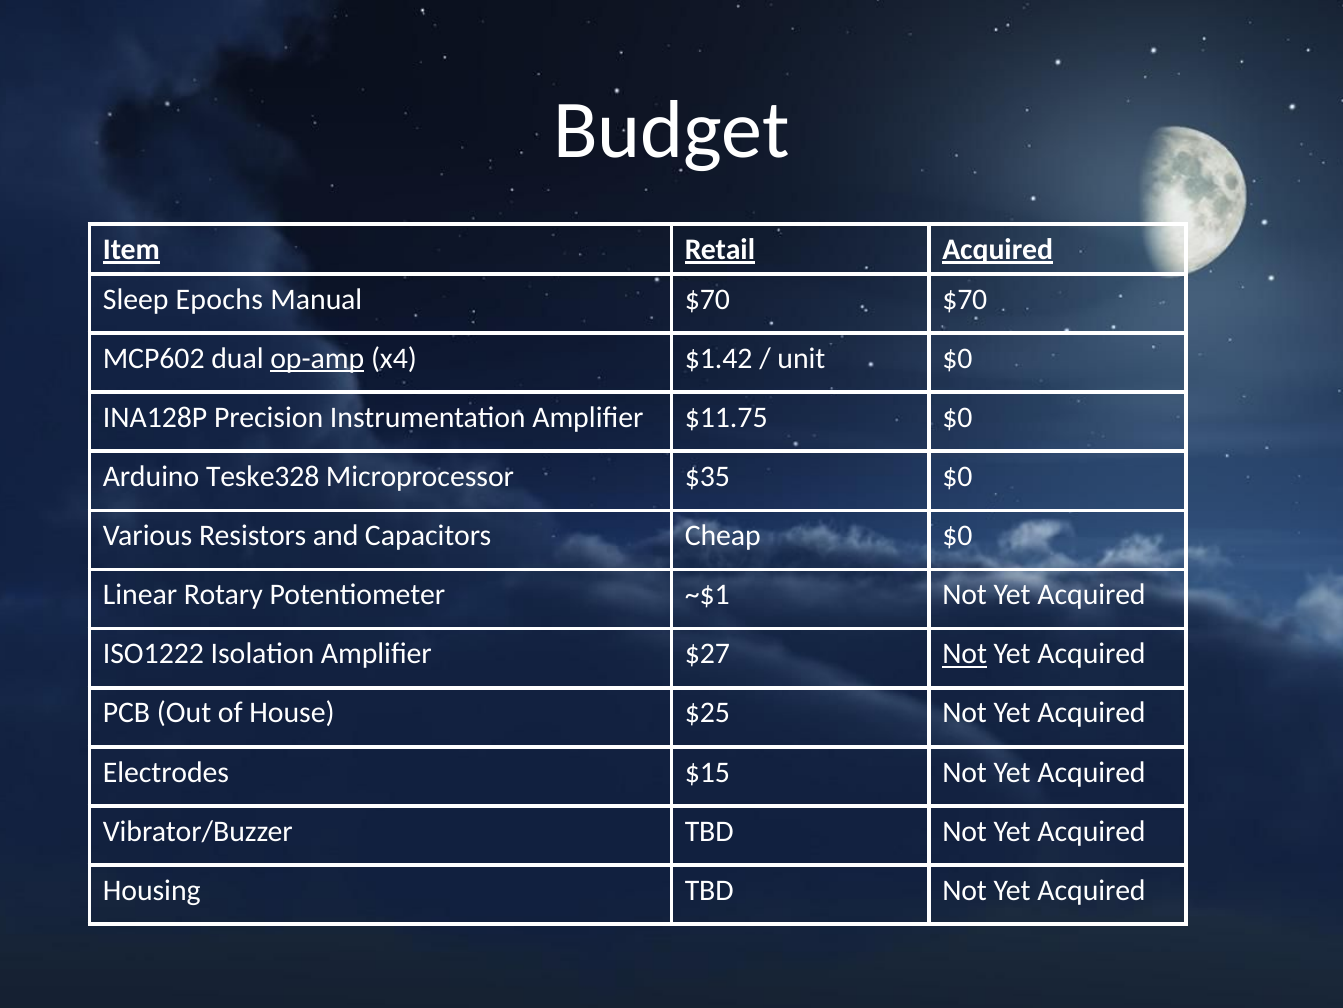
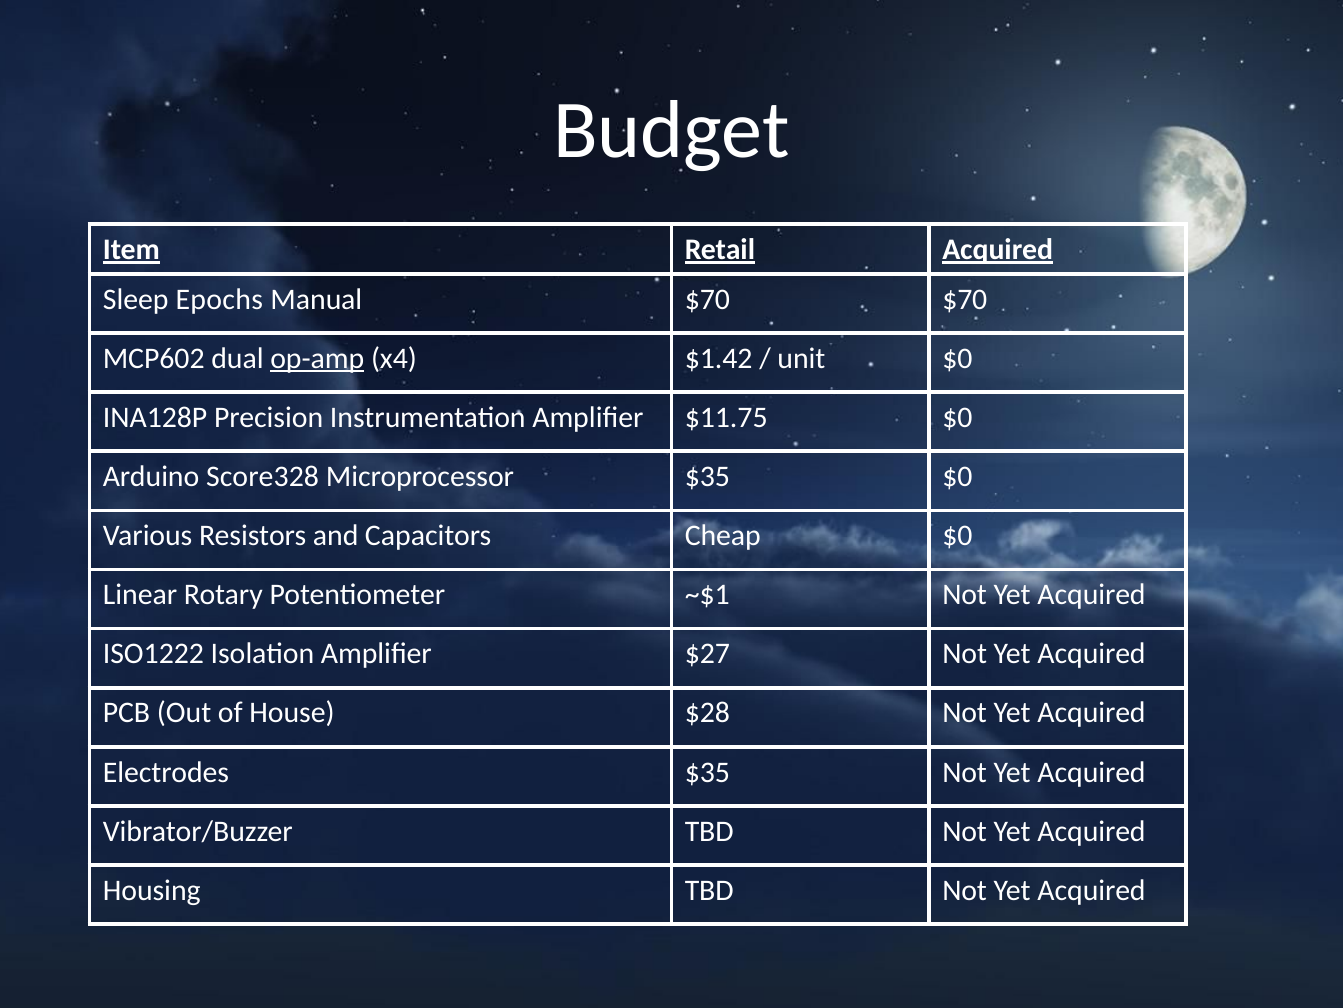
Teske328: Teske328 -> Score328
Not at (965, 653) underline: present -> none
$25: $25 -> $28
Electrodes $15: $15 -> $35
